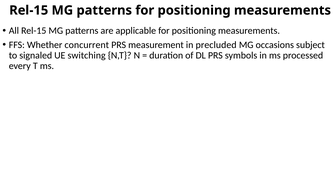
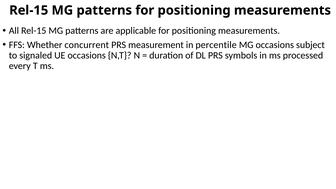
precluded: precluded -> percentile
UE switching: switching -> occasions
